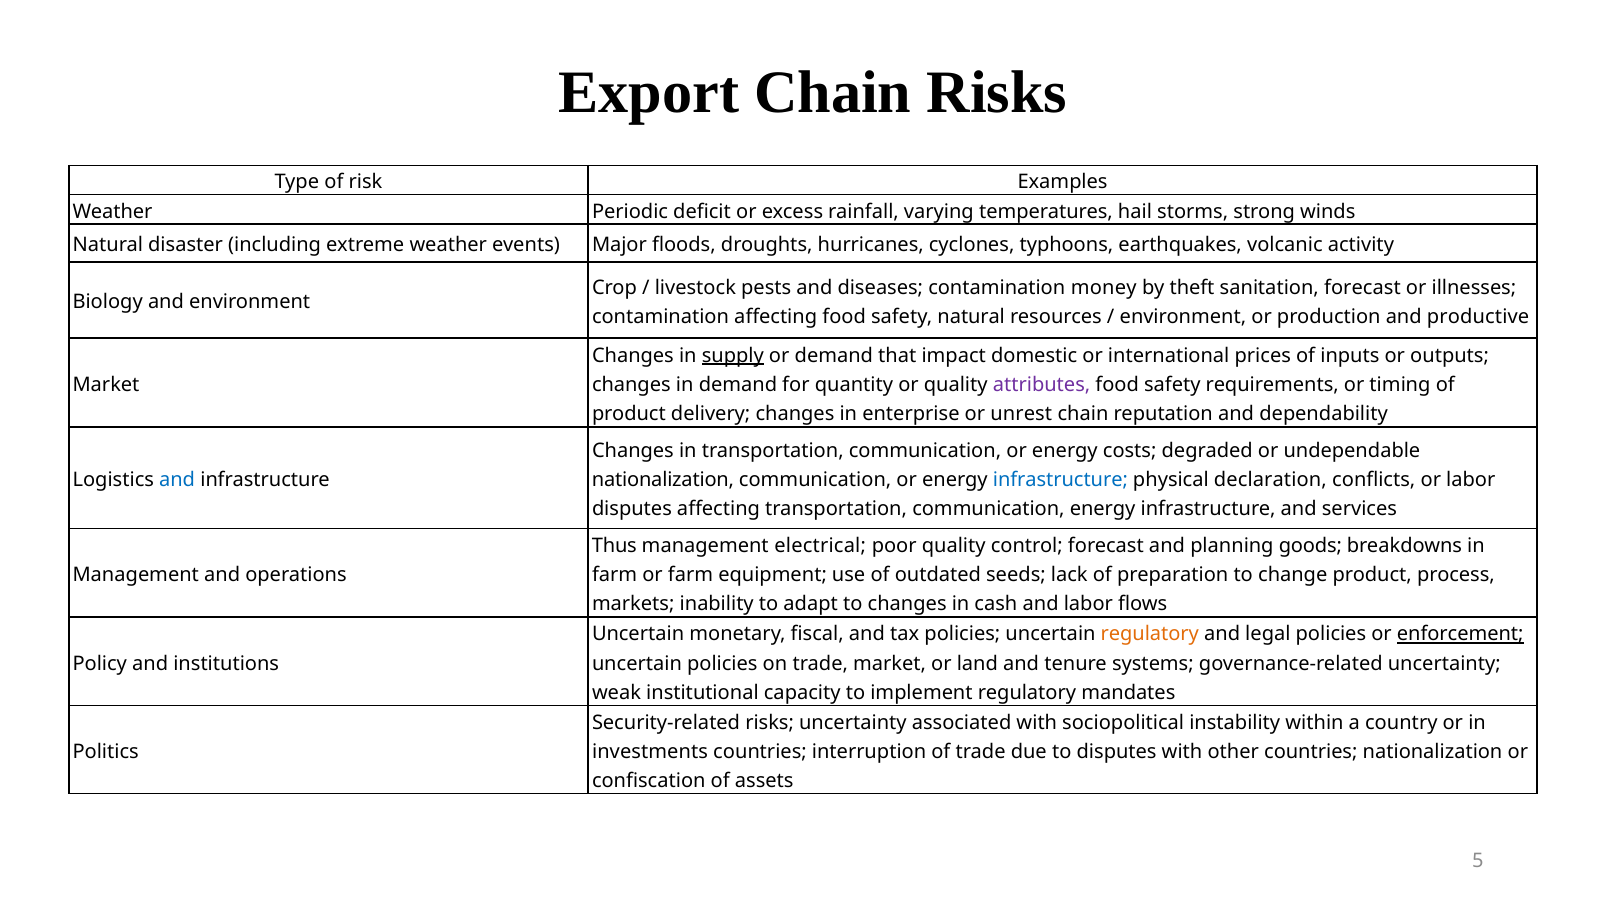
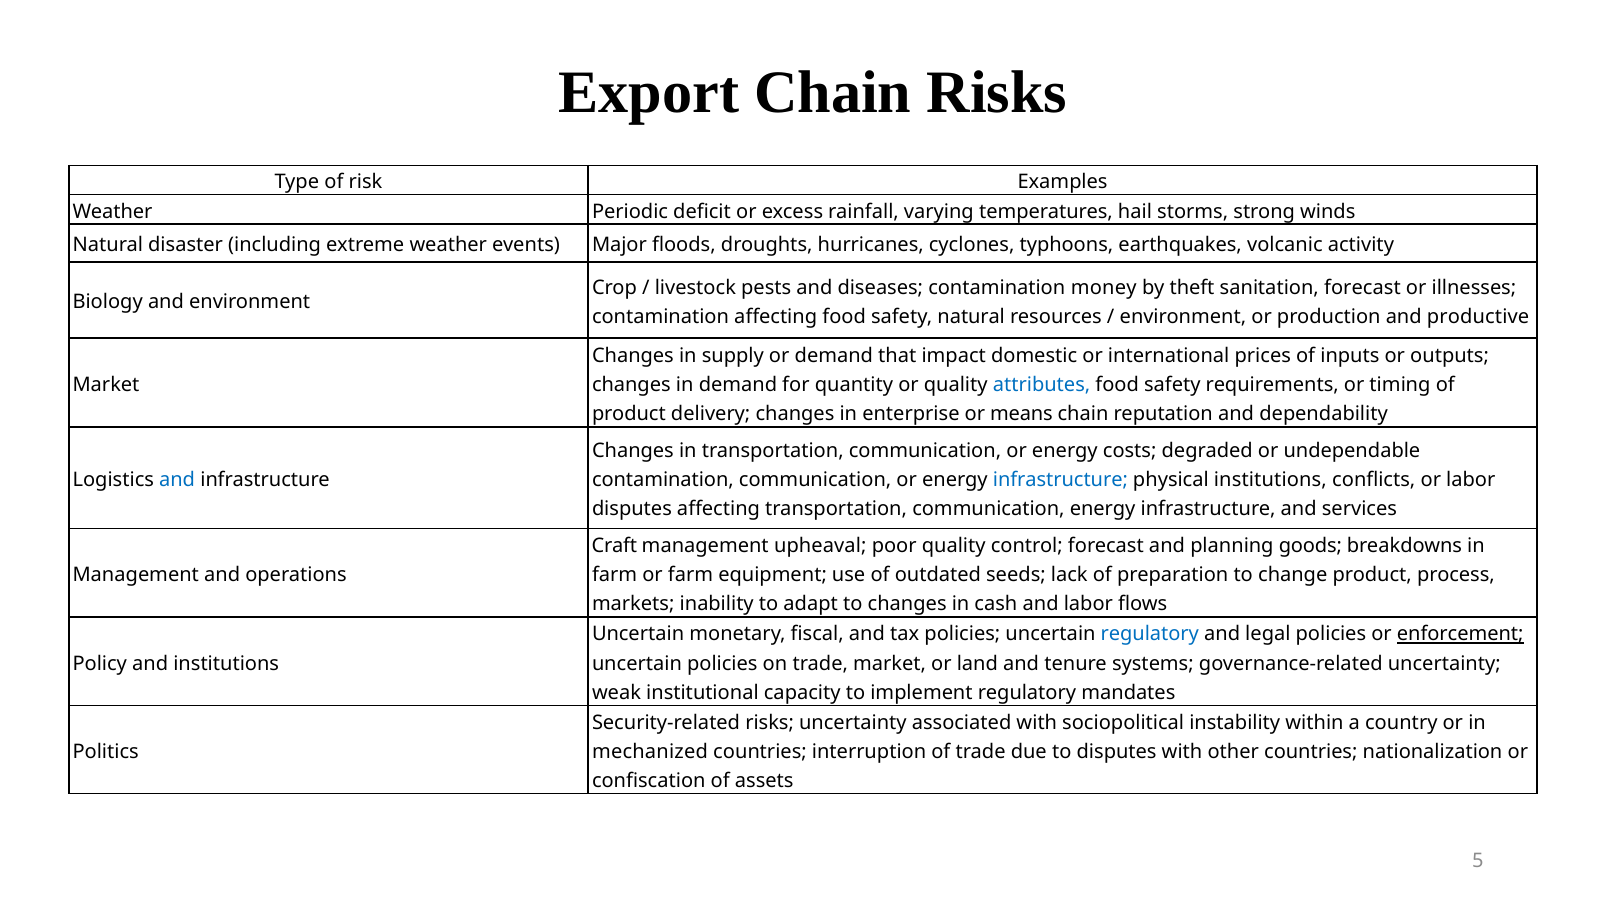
supply underline: present -> none
attributes colour: purple -> blue
unrest: unrest -> means
nationalization at (663, 480): nationalization -> contamination
physical declaration: declaration -> institutions
Thus: Thus -> Craft
electrical: electrical -> upheaval
regulatory at (1150, 635) colour: orange -> blue
investments: investments -> mechanized
